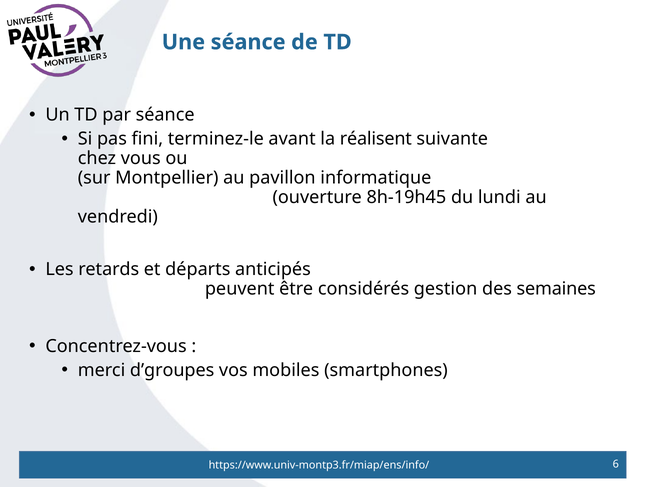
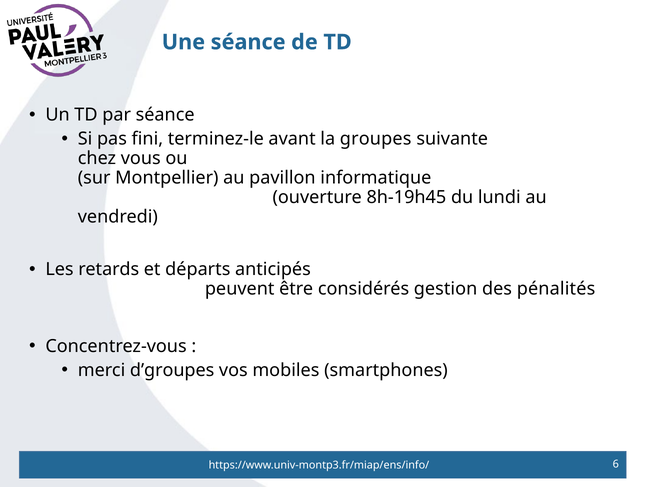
réalisent: réalisent -> groupes
semaines: semaines -> pénalités
